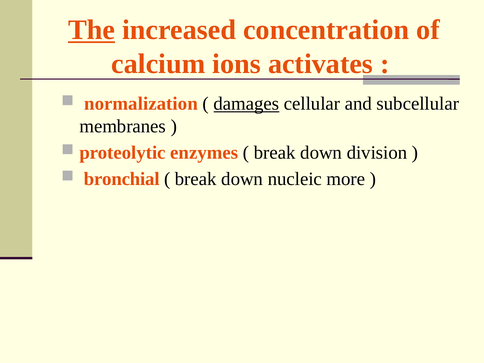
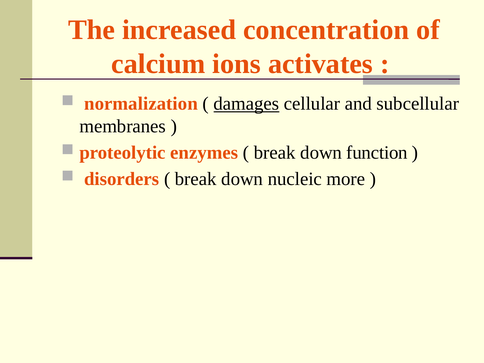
The underline: present -> none
division: division -> function
bronchial: bronchial -> disorders
